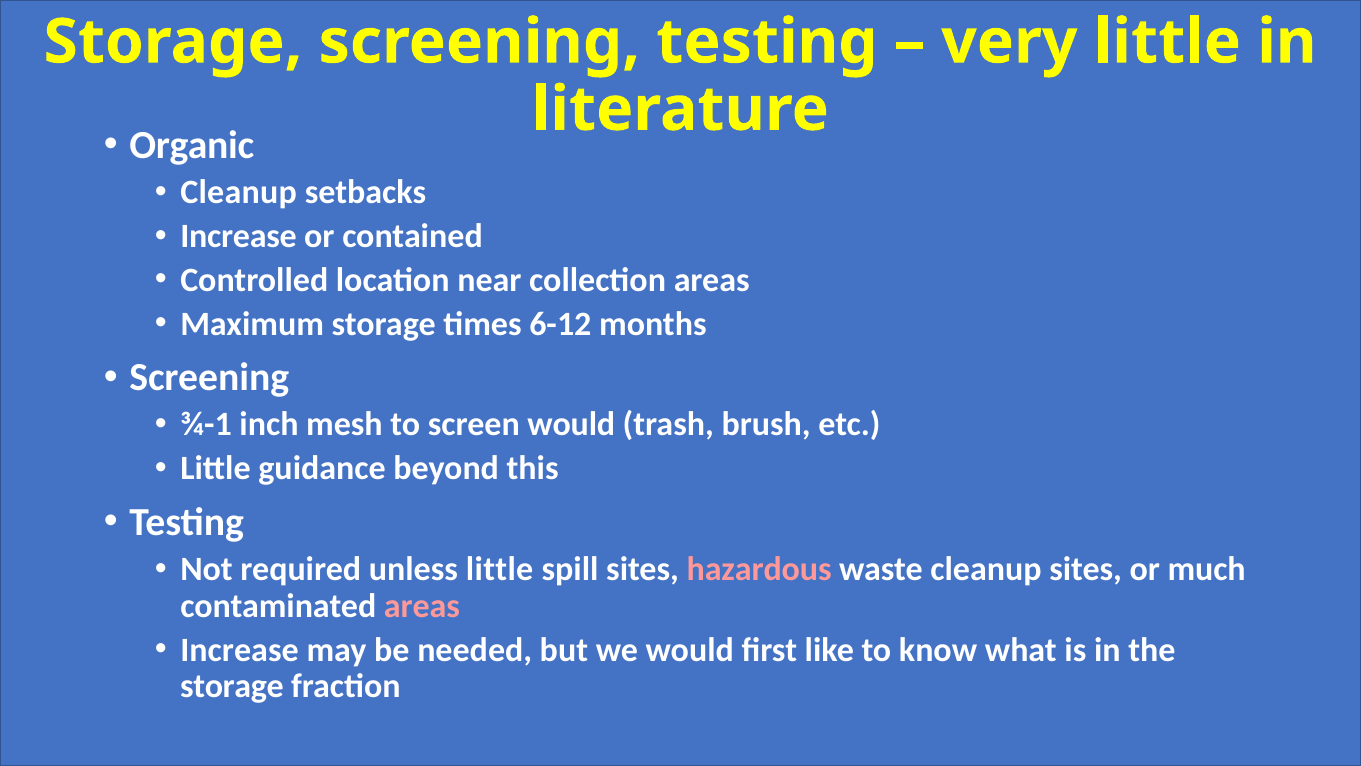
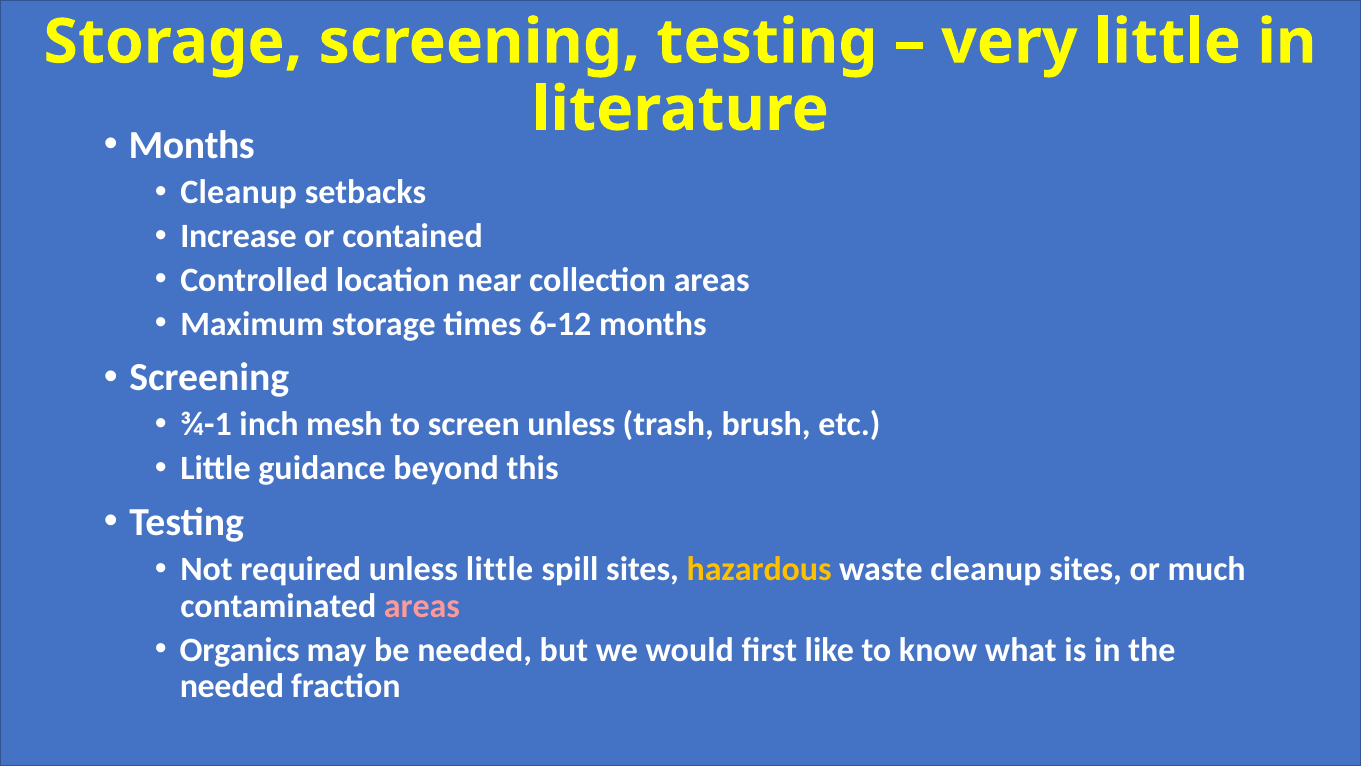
Organic at (192, 145): Organic -> Months
screen would: would -> unless
hazardous colour: pink -> yellow
Increase at (240, 650): Increase -> Organics
storage at (232, 686): storage -> needed
